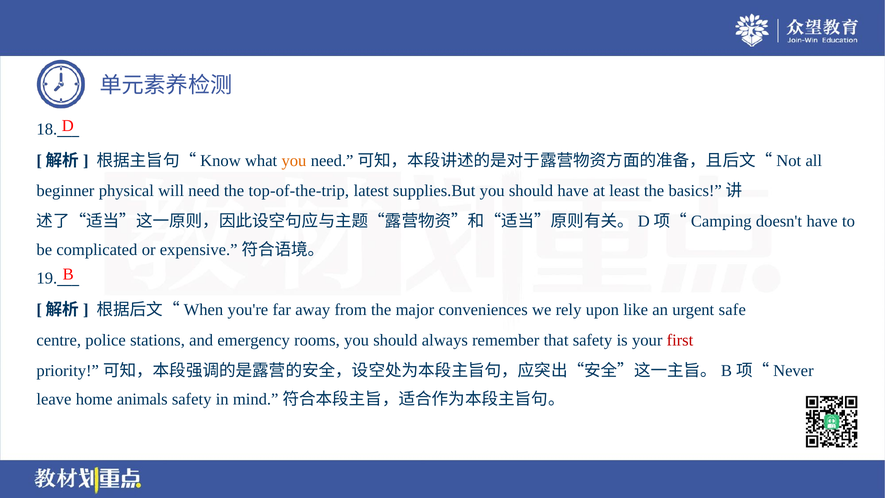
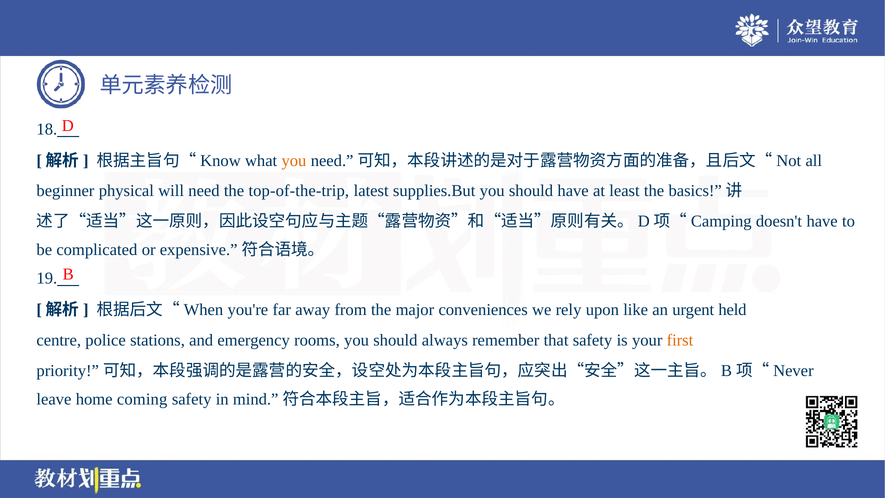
safe: safe -> held
first colour: red -> orange
animals: animals -> coming
